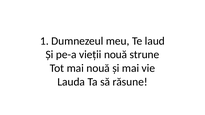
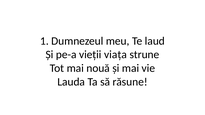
vieții nouă: nouă -> viața
